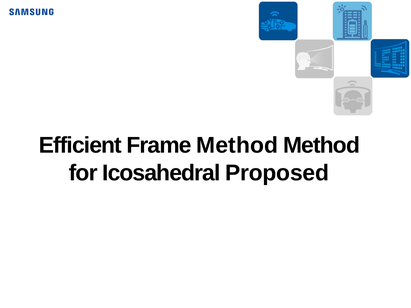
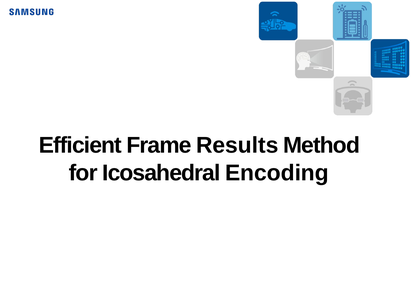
Frame Method: Method -> Results
Proposed: Proposed -> Encoding
